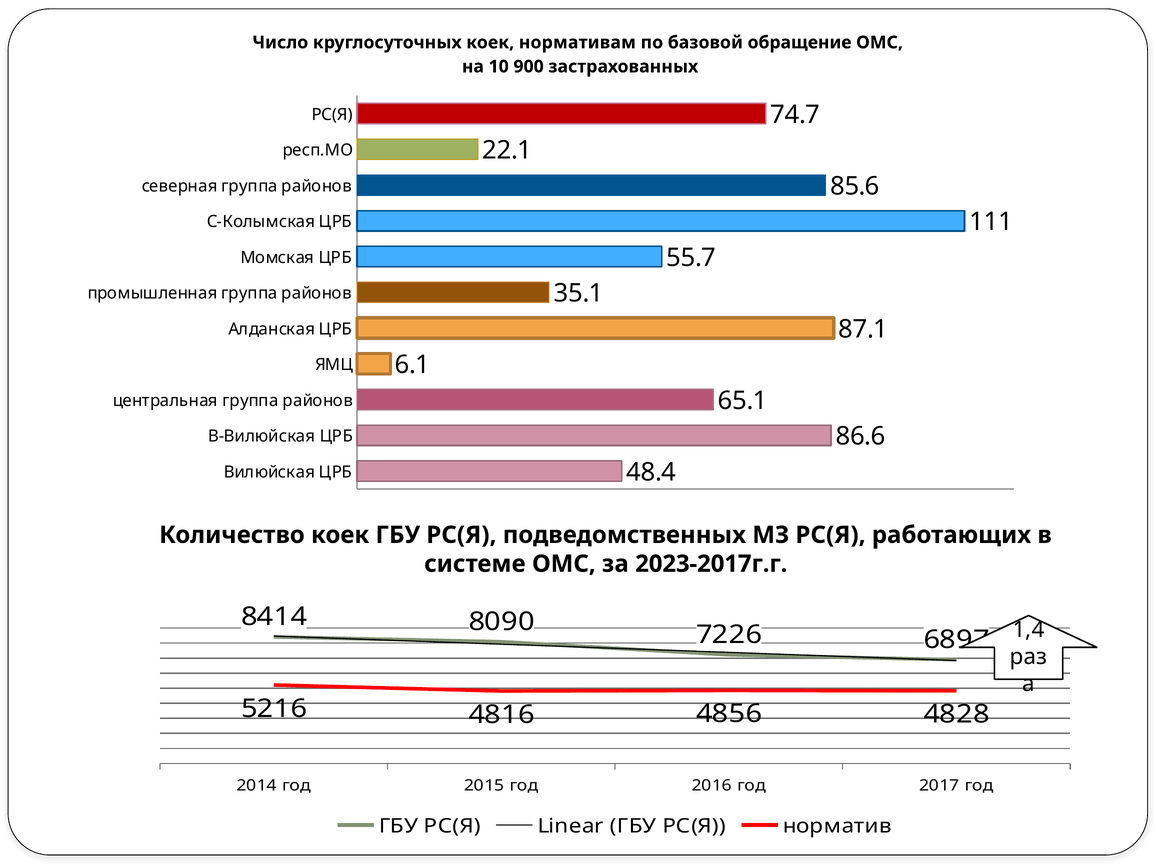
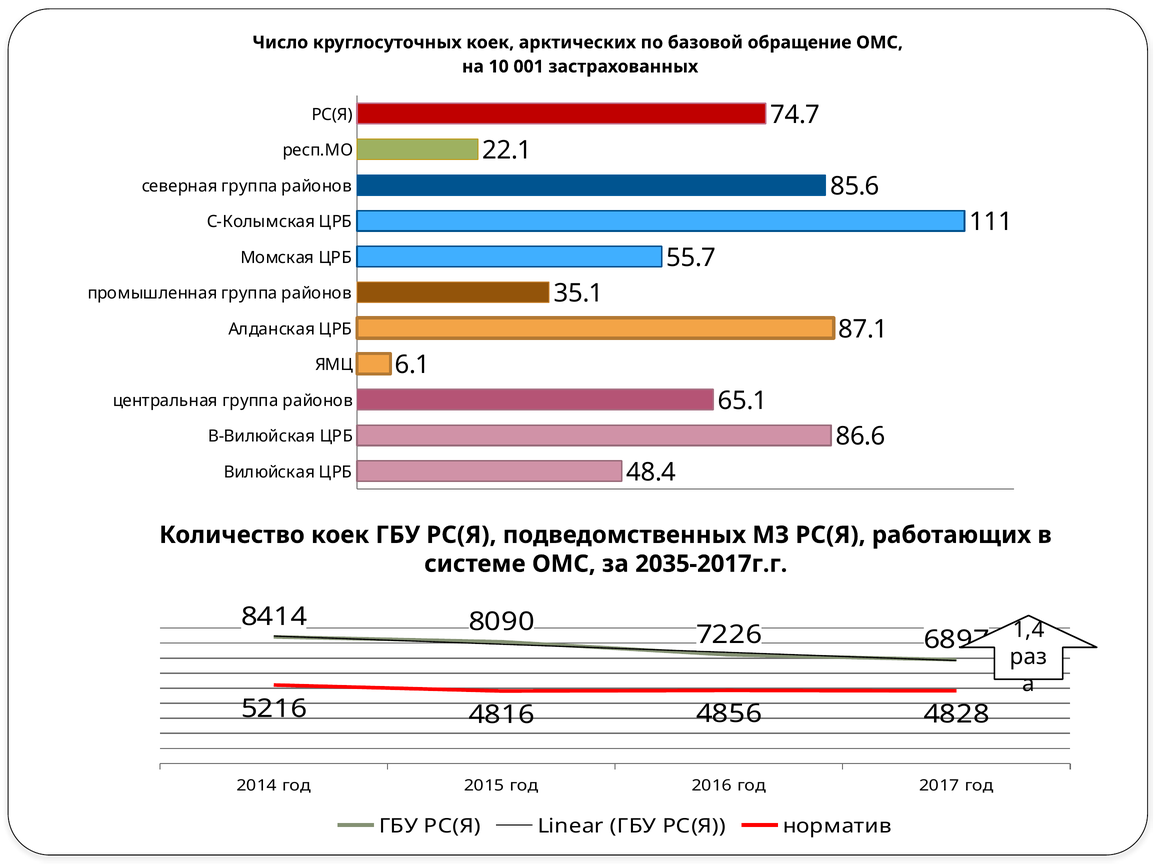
нормативам: нормативам -> арктических
900: 900 -> 001
2023-2017г.г: 2023-2017г.г -> 2035-2017г.г
